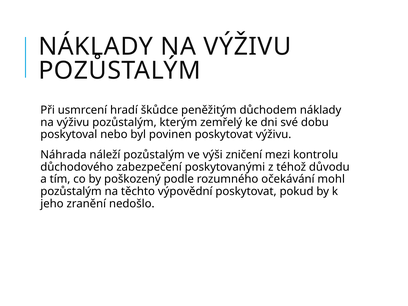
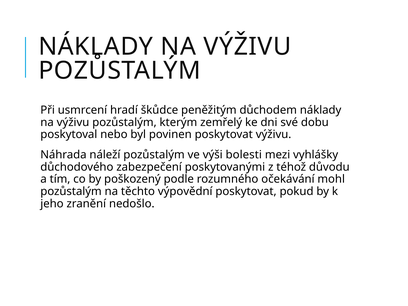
zničení: zničení -> bolesti
kontrolu: kontrolu -> vyhlášky
